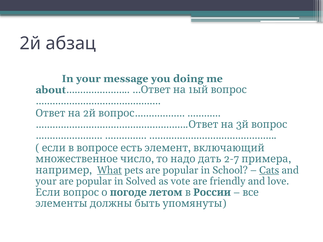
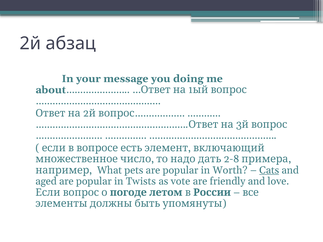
2-7: 2-7 -> 2-8
What underline: present -> none
School: School -> Worth
your at (46, 181): your -> aged
Solved: Solved -> Twists
